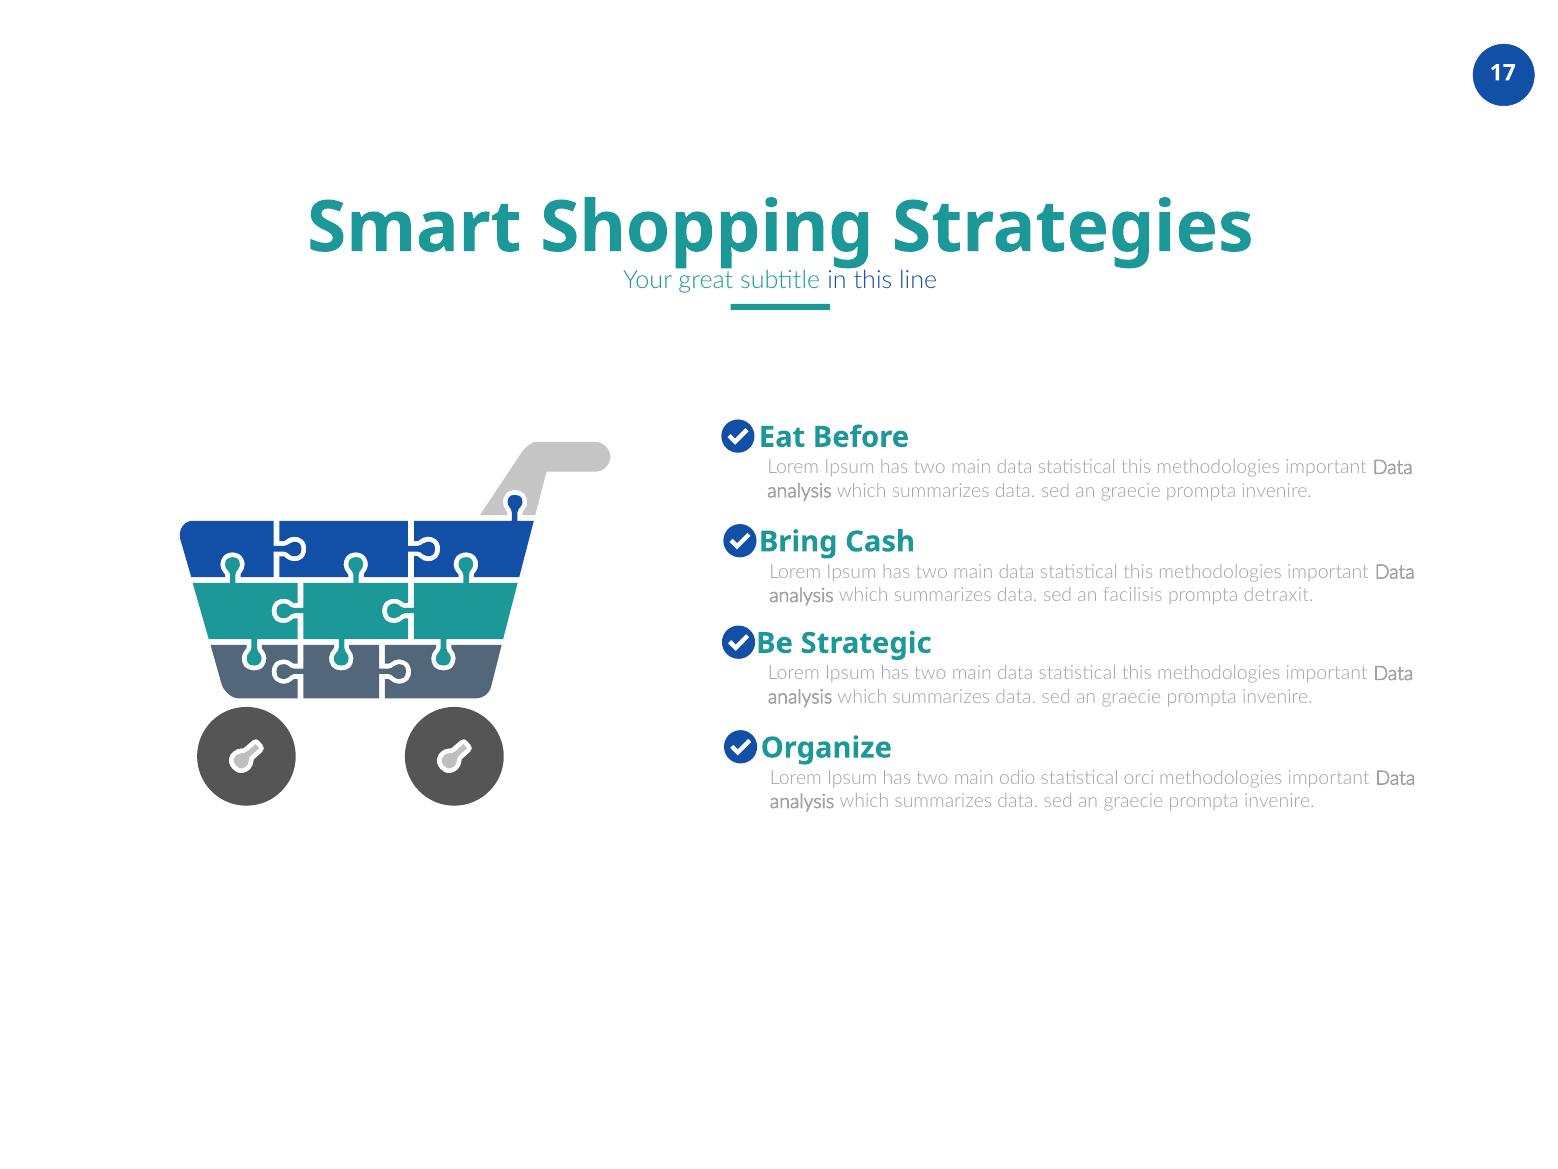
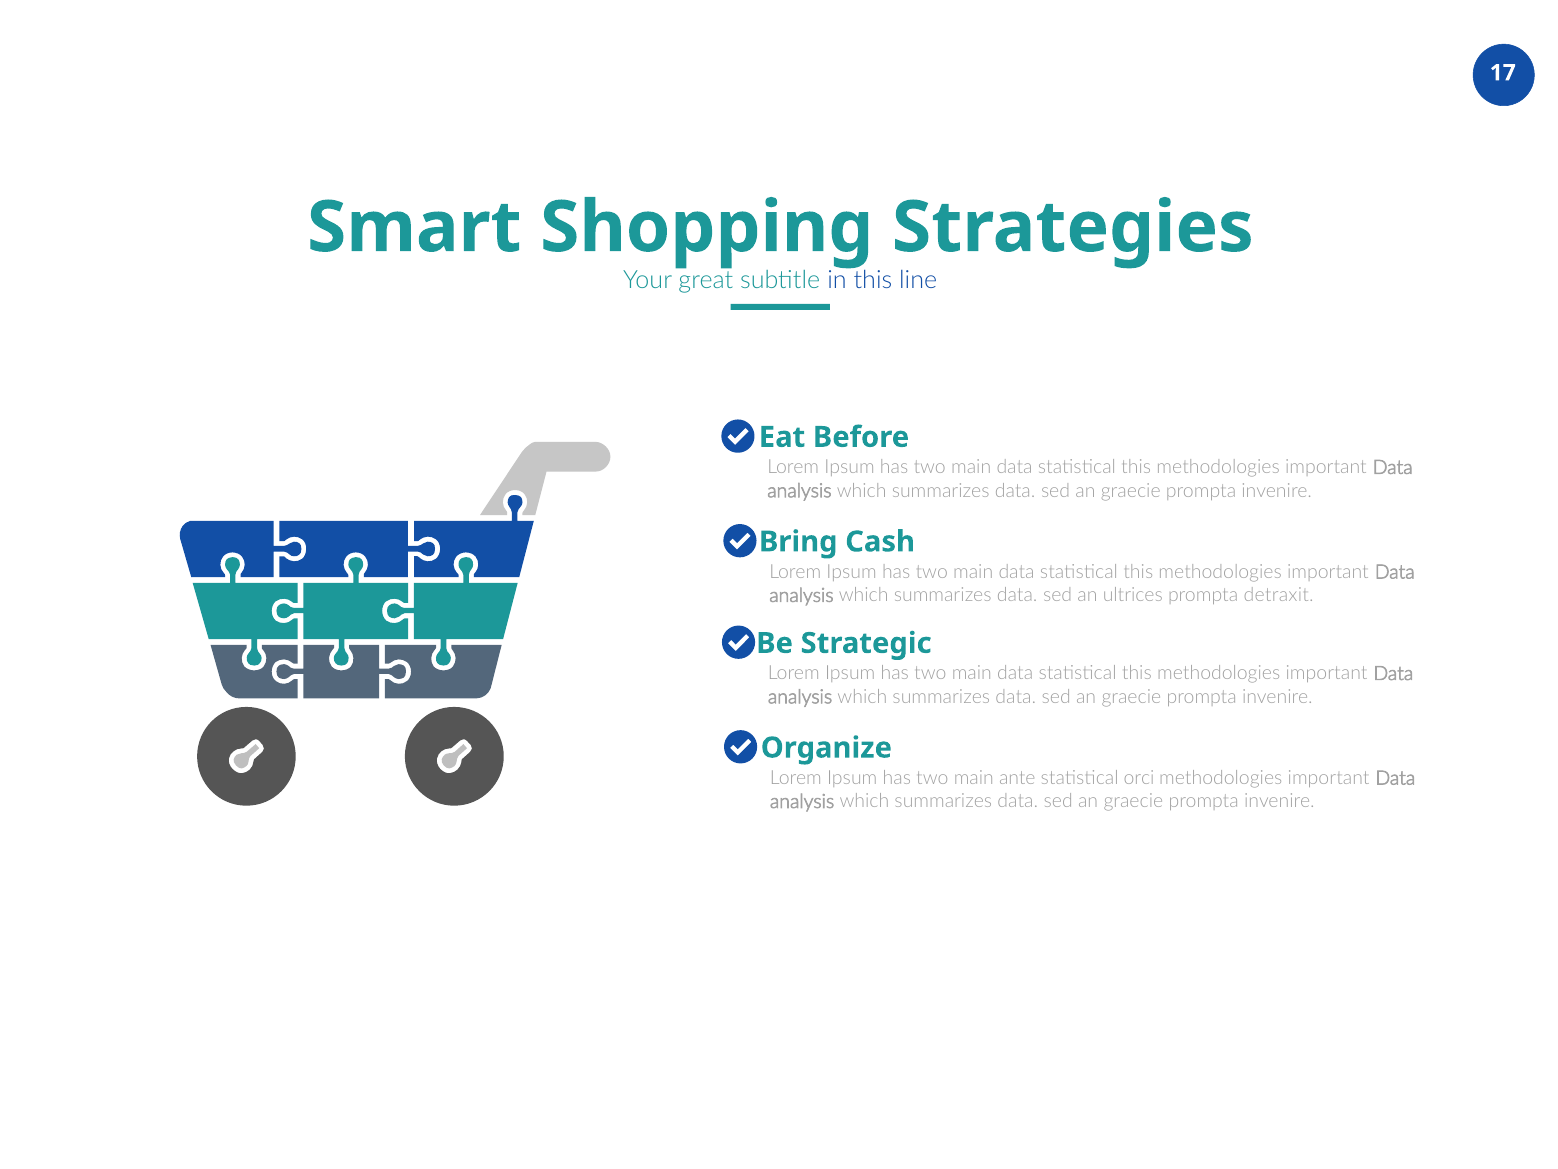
facilisis: facilisis -> ultrices
odio: odio -> ante
